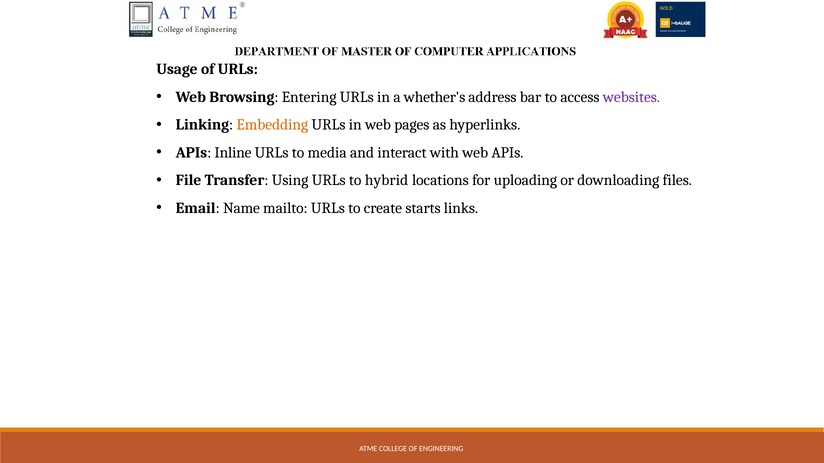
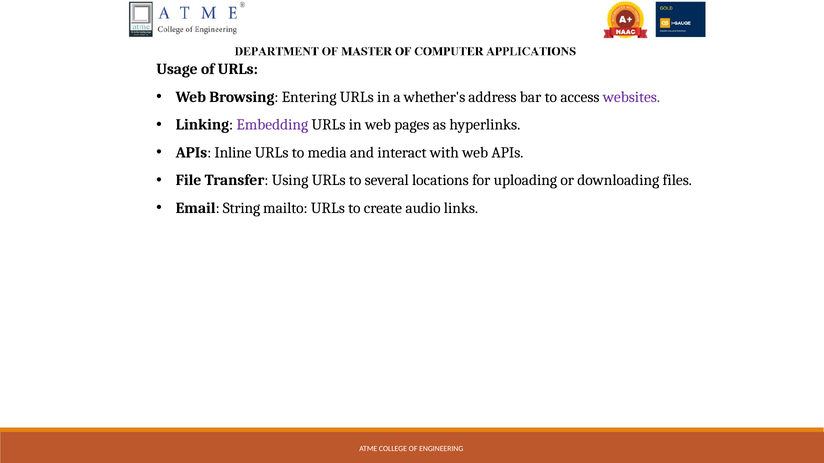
Embedding colour: orange -> purple
hybrid: hybrid -> several
Name: Name -> String
starts: starts -> audio
